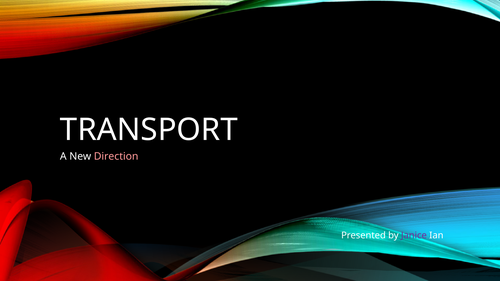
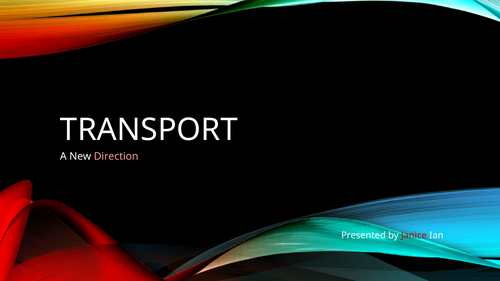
Janice colour: purple -> red
